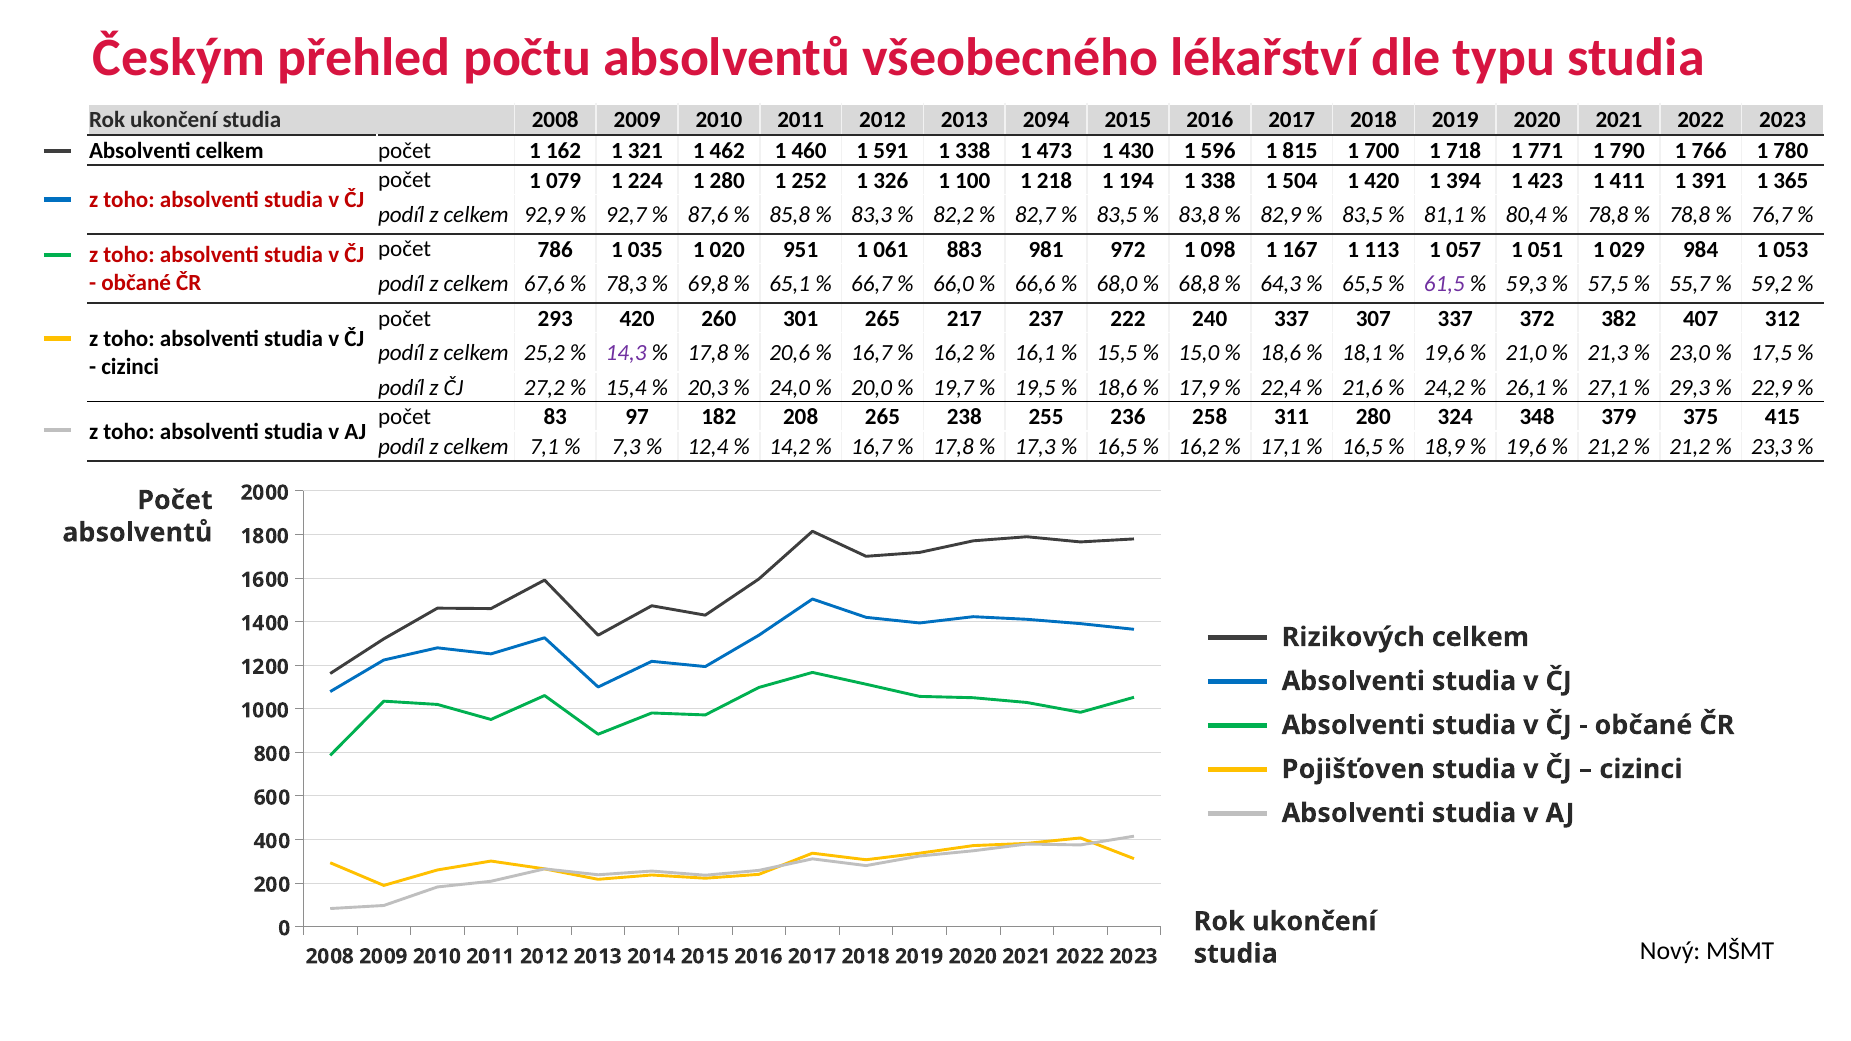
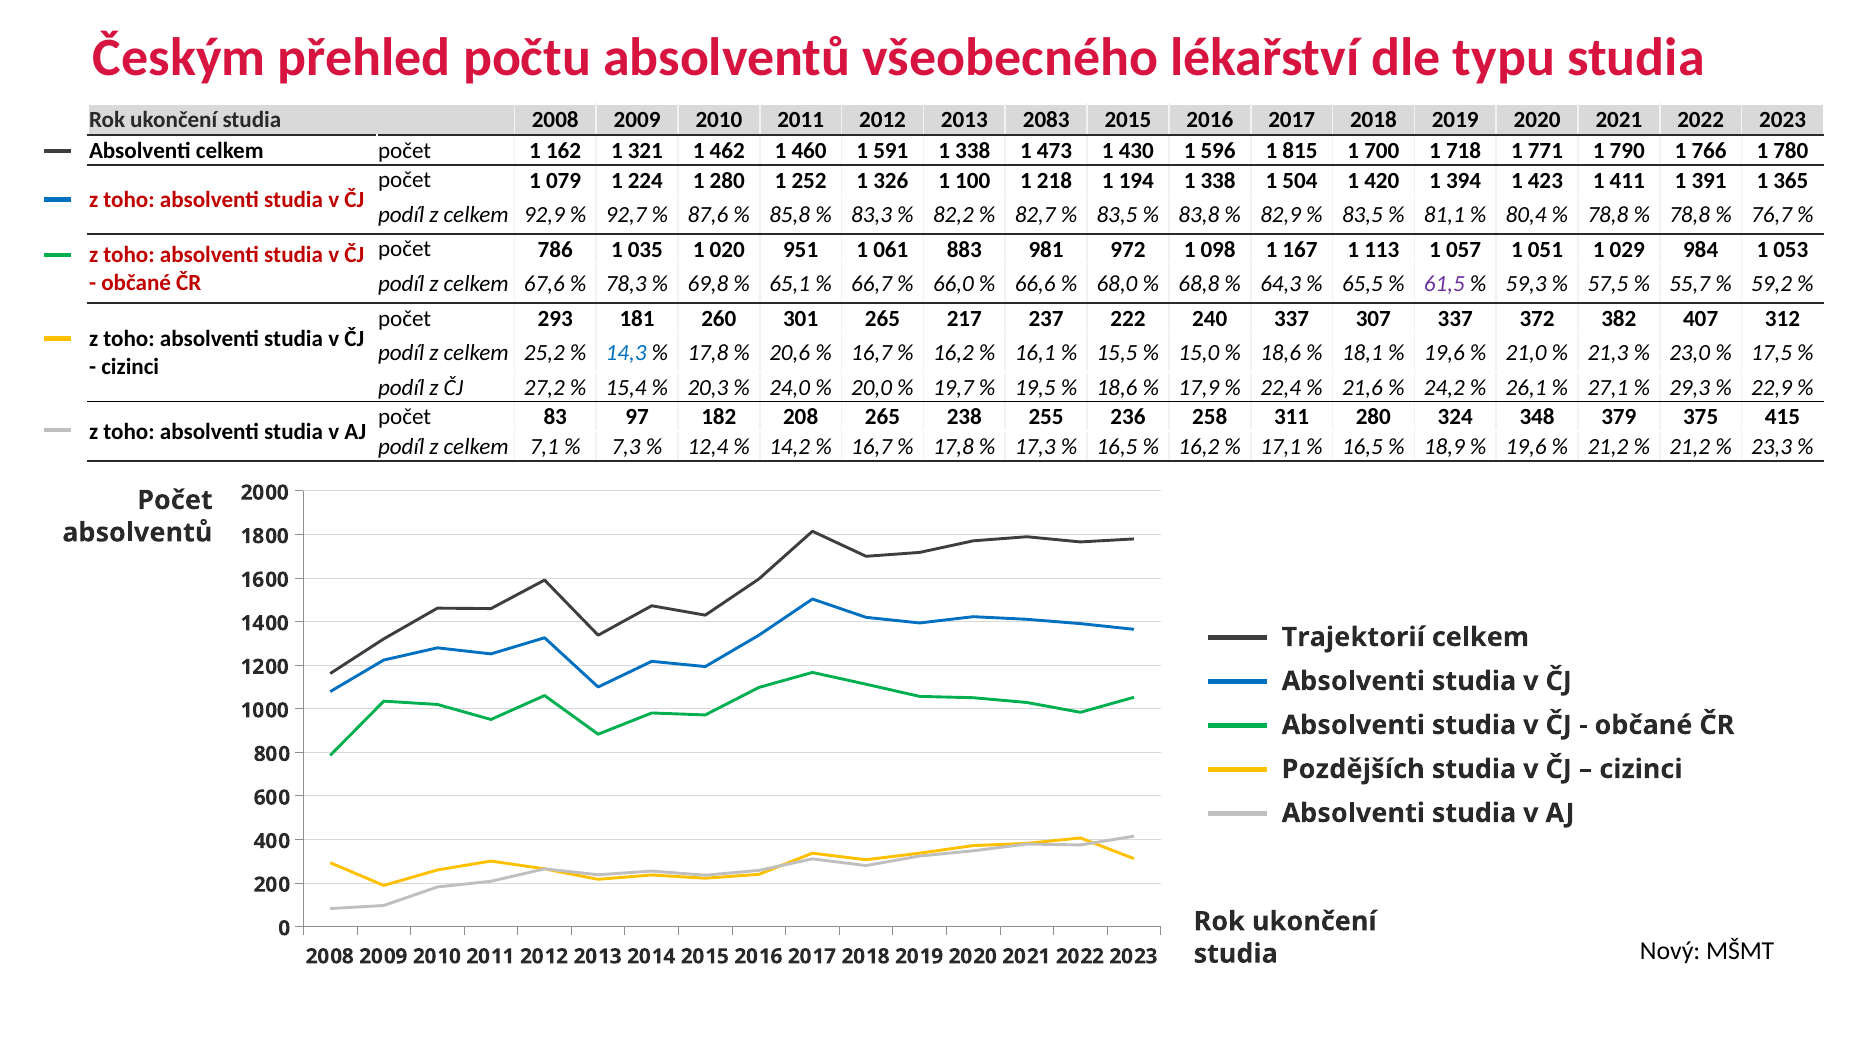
2094: 2094 -> 2083
293 420: 420 -> 181
14,3 colour: purple -> blue
Rizikových: Rizikových -> Trajektorií
Pojišťoven: Pojišťoven -> Pozdějších
